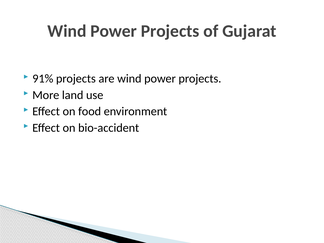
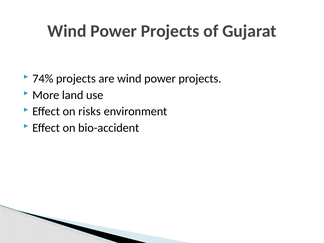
91%: 91% -> 74%
food: food -> risks
